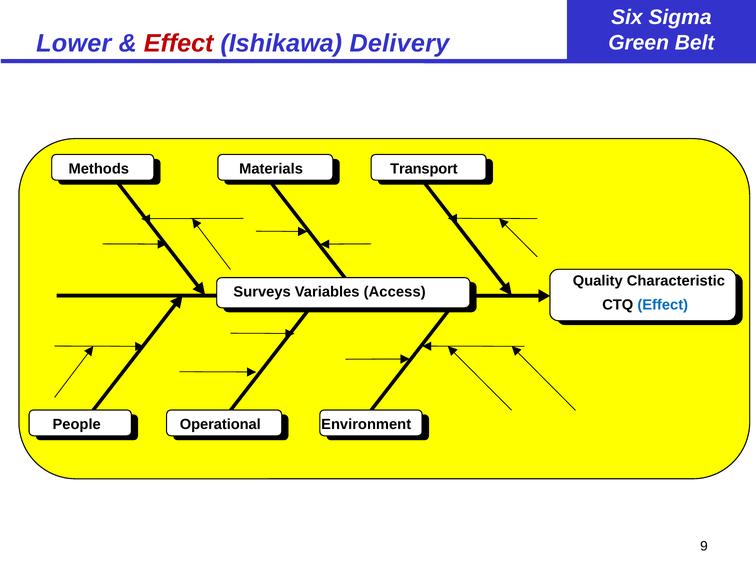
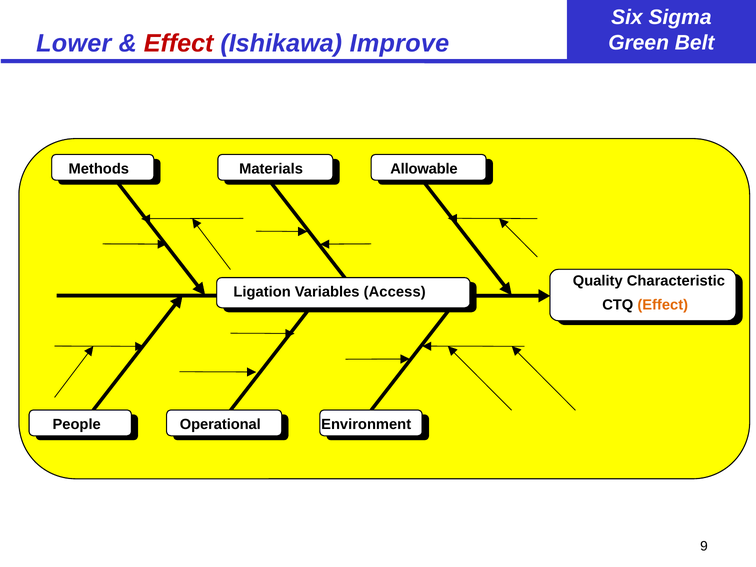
Delivery: Delivery -> Improve
Transport: Transport -> Allowable
Surveys: Surveys -> Ligation
Effect at (663, 305) colour: blue -> orange
